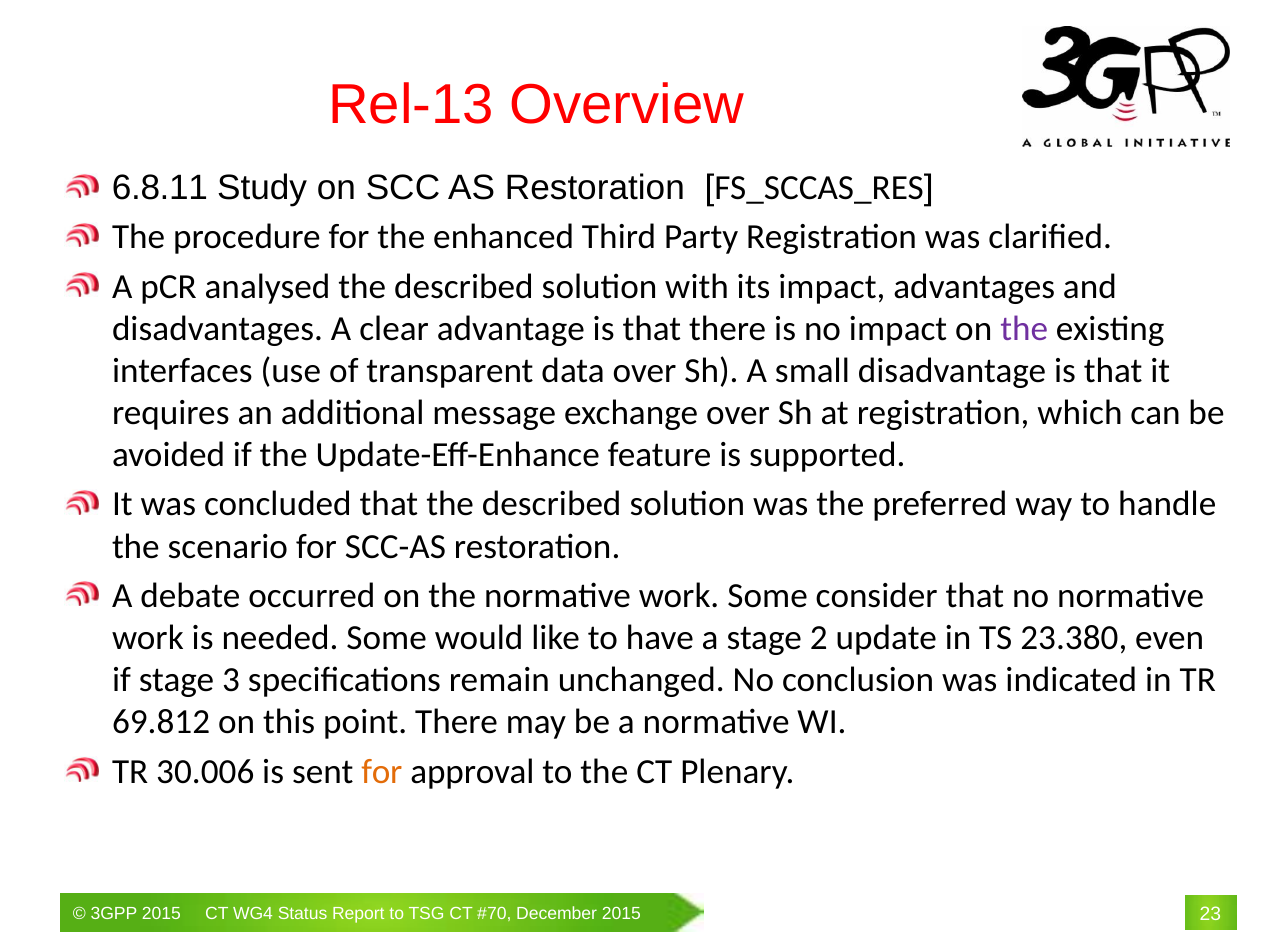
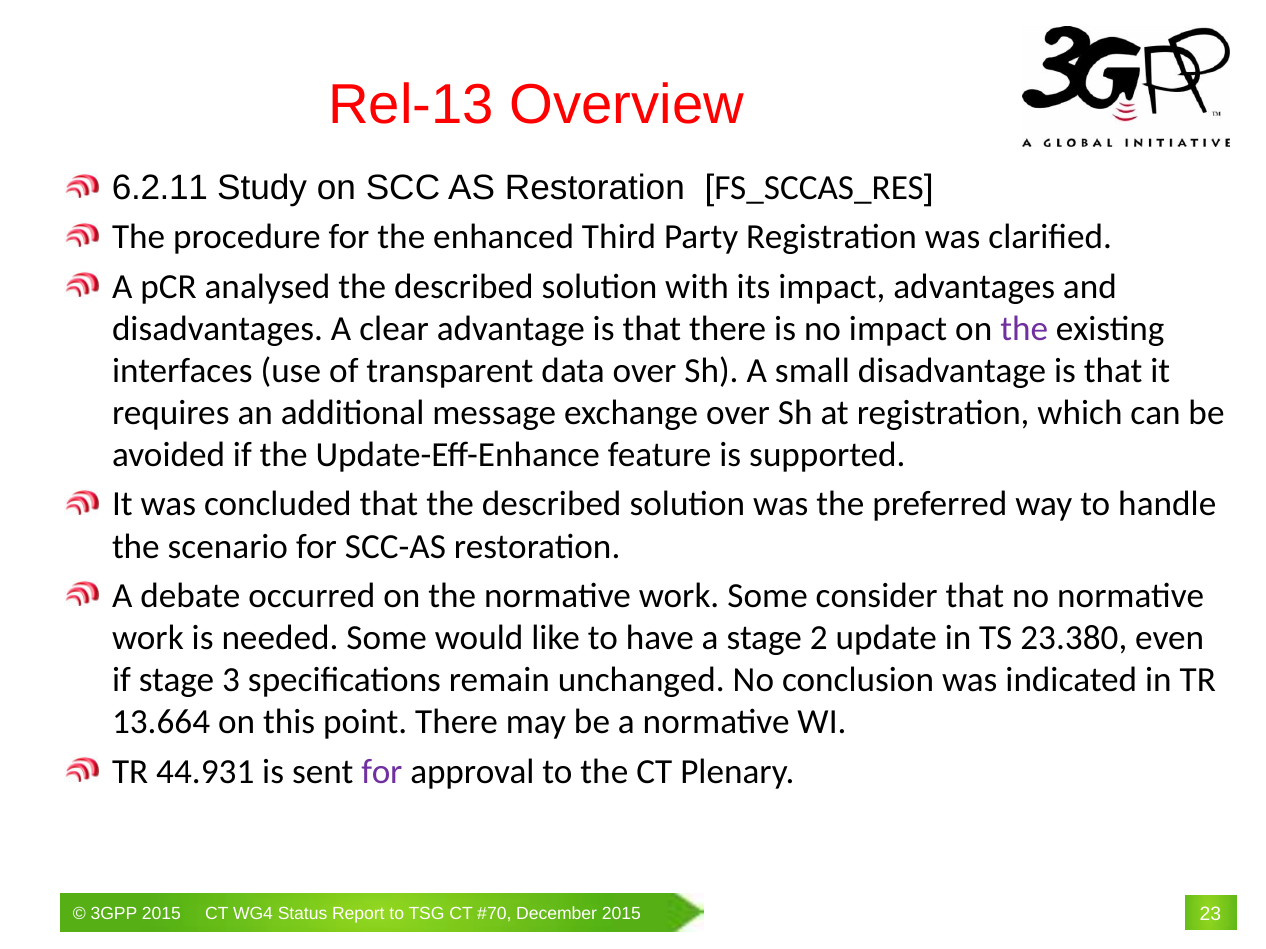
6.8.11: 6.8.11 -> 6.2.11
69.812: 69.812 -> 13.664
30.006: 30.006 -> 44.931
for at (382, 772) colour: orange -> purple
